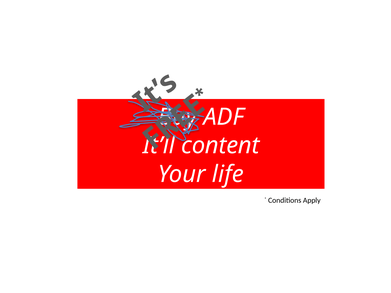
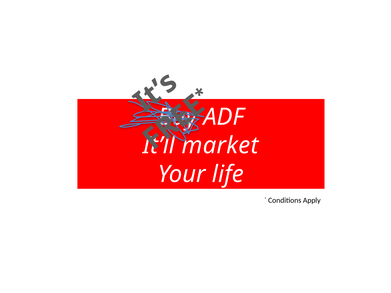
content: content -> market
